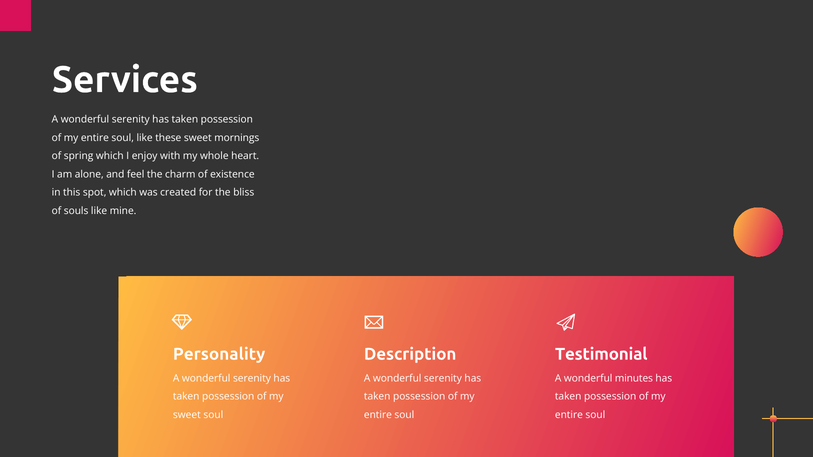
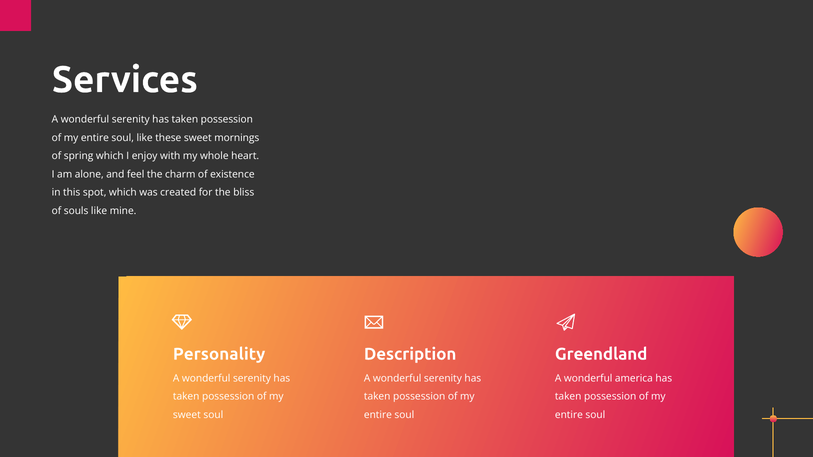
Testimonial: Testimonial -> Greendland
minutes: minutes -> america
